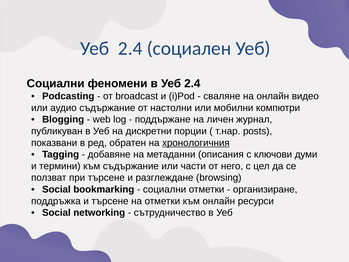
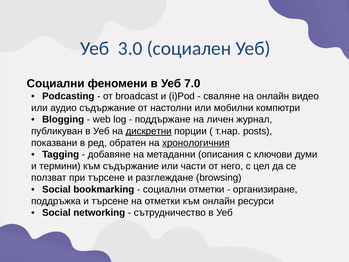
2.4 at (130, 48): 2.4 -> 3.0
в Уеб 2.4: 2.4 -> 7.0
дискретни underline: none -> present
